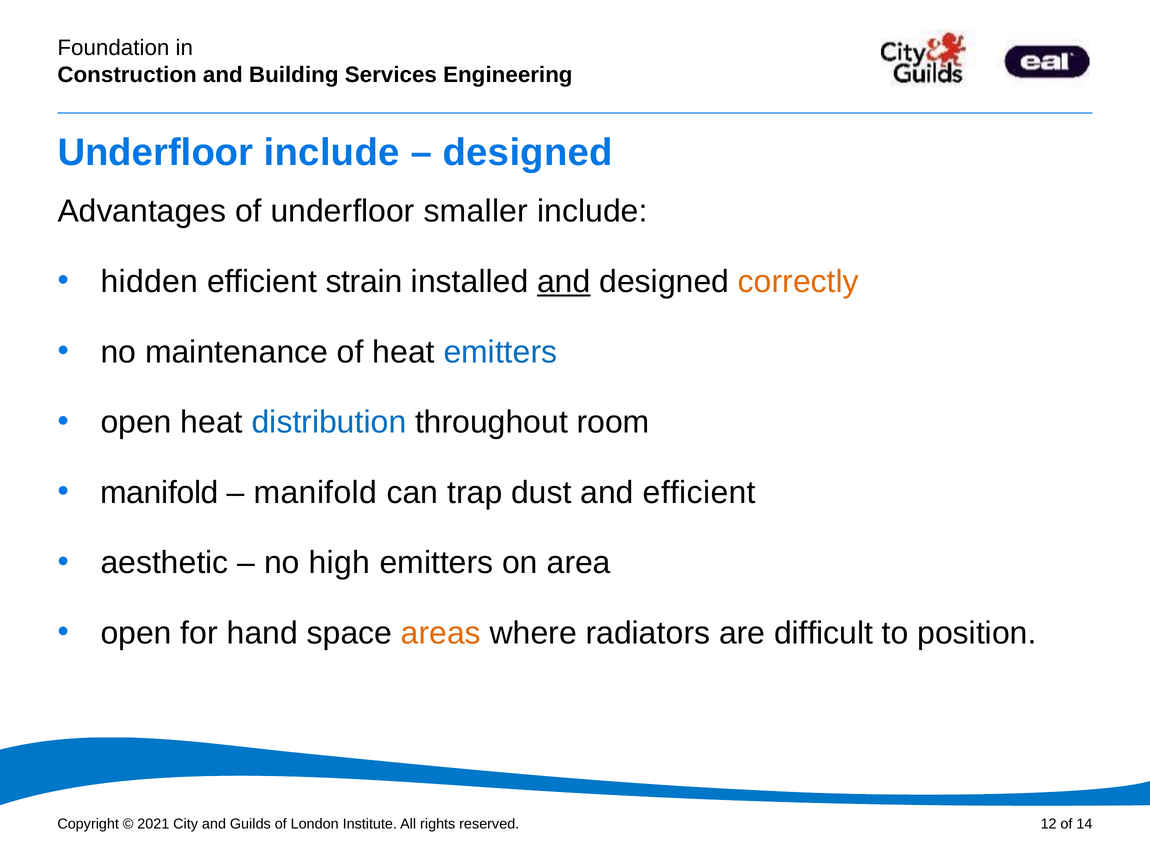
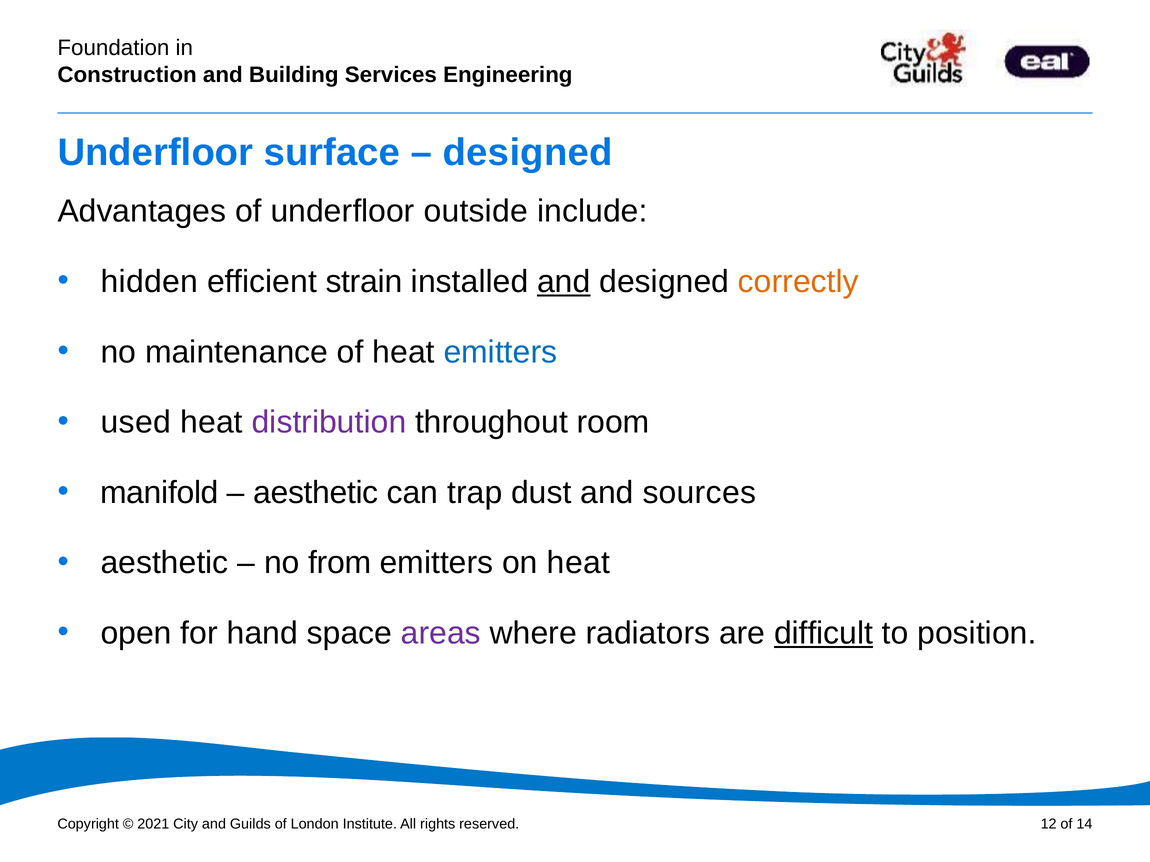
Underfloor include: include -> surface
smaller: smaller -> outside
open at (136, 423): open -> used
distribution colour: blue -> purple
manifold at (315, 493): manifold -> aesthetic
and efficient: efficient -> sources
high: high -> from
on area: area -> heat
areas colour: orange -> purple
difficult underline: none -> present
